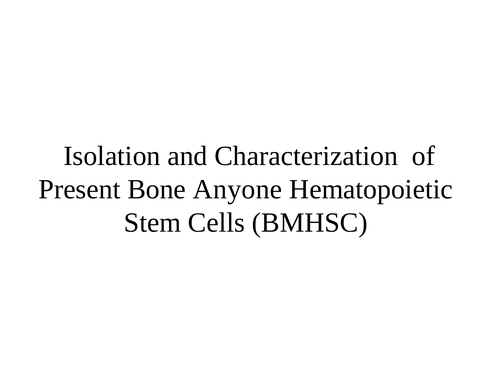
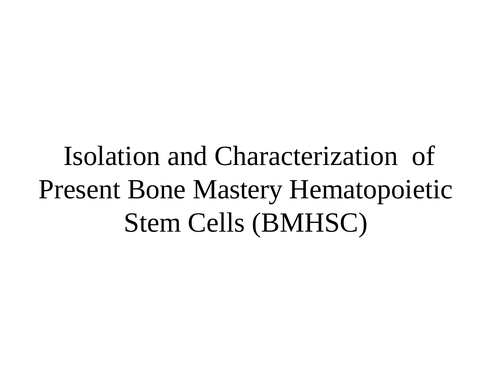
Anyone: Anyone -> Mastery
